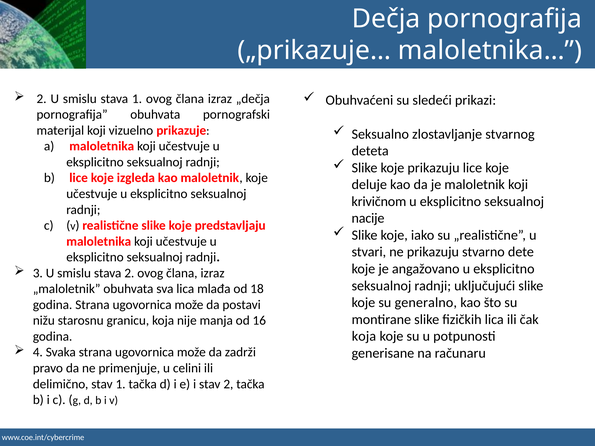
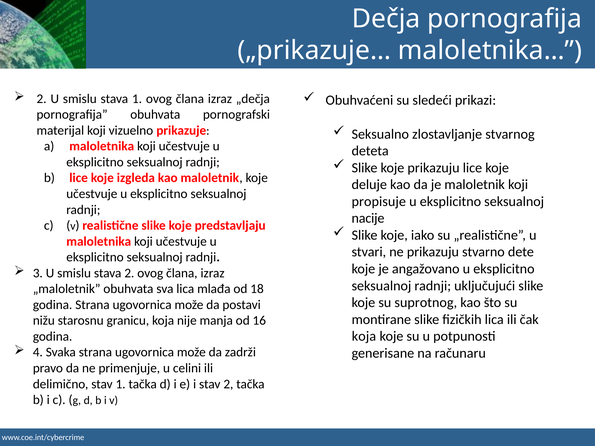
krivičnom: krivičnom -> propisuje
generalno: generalno -> suprotnog
